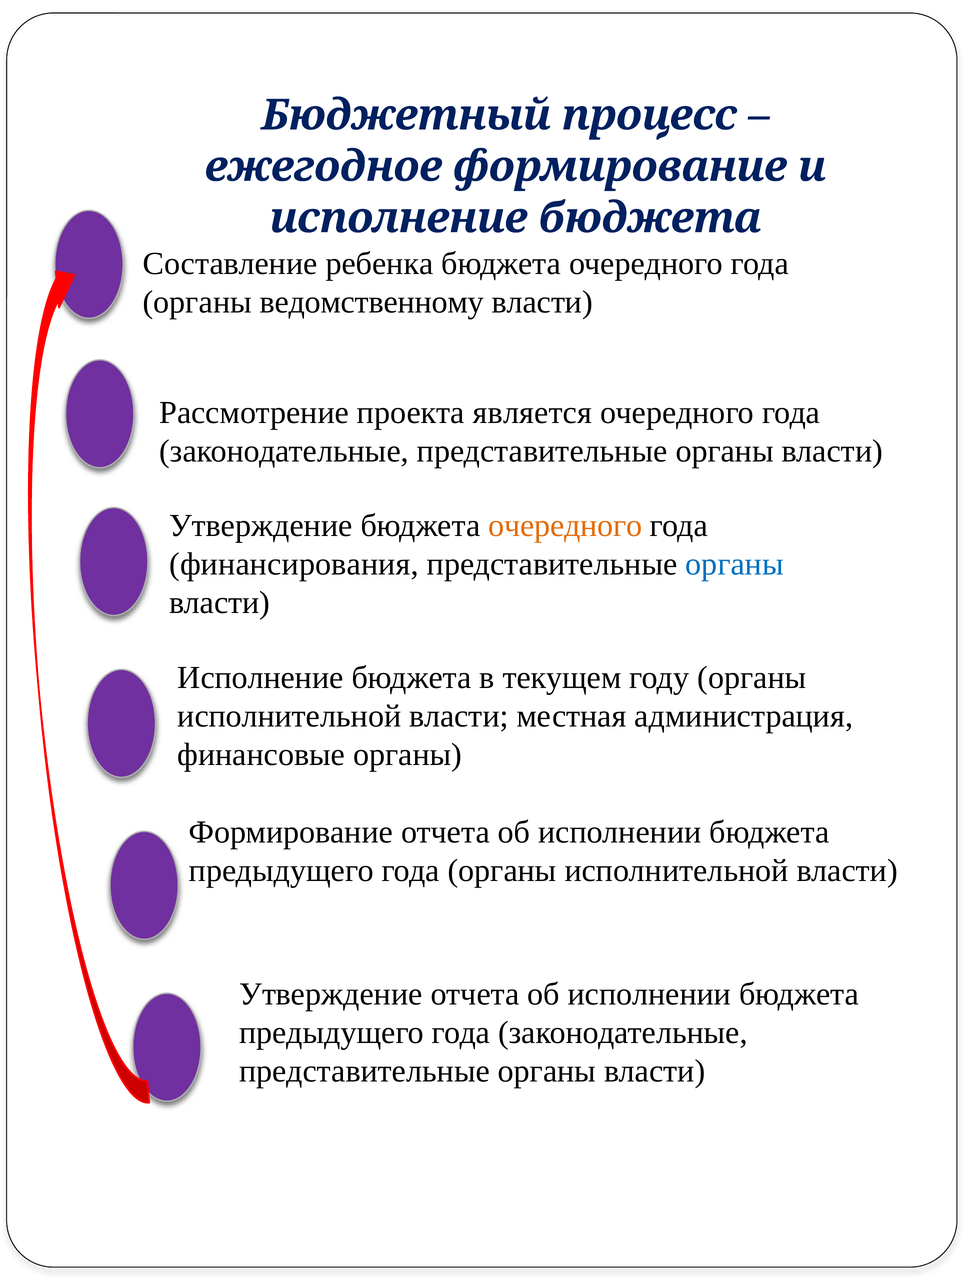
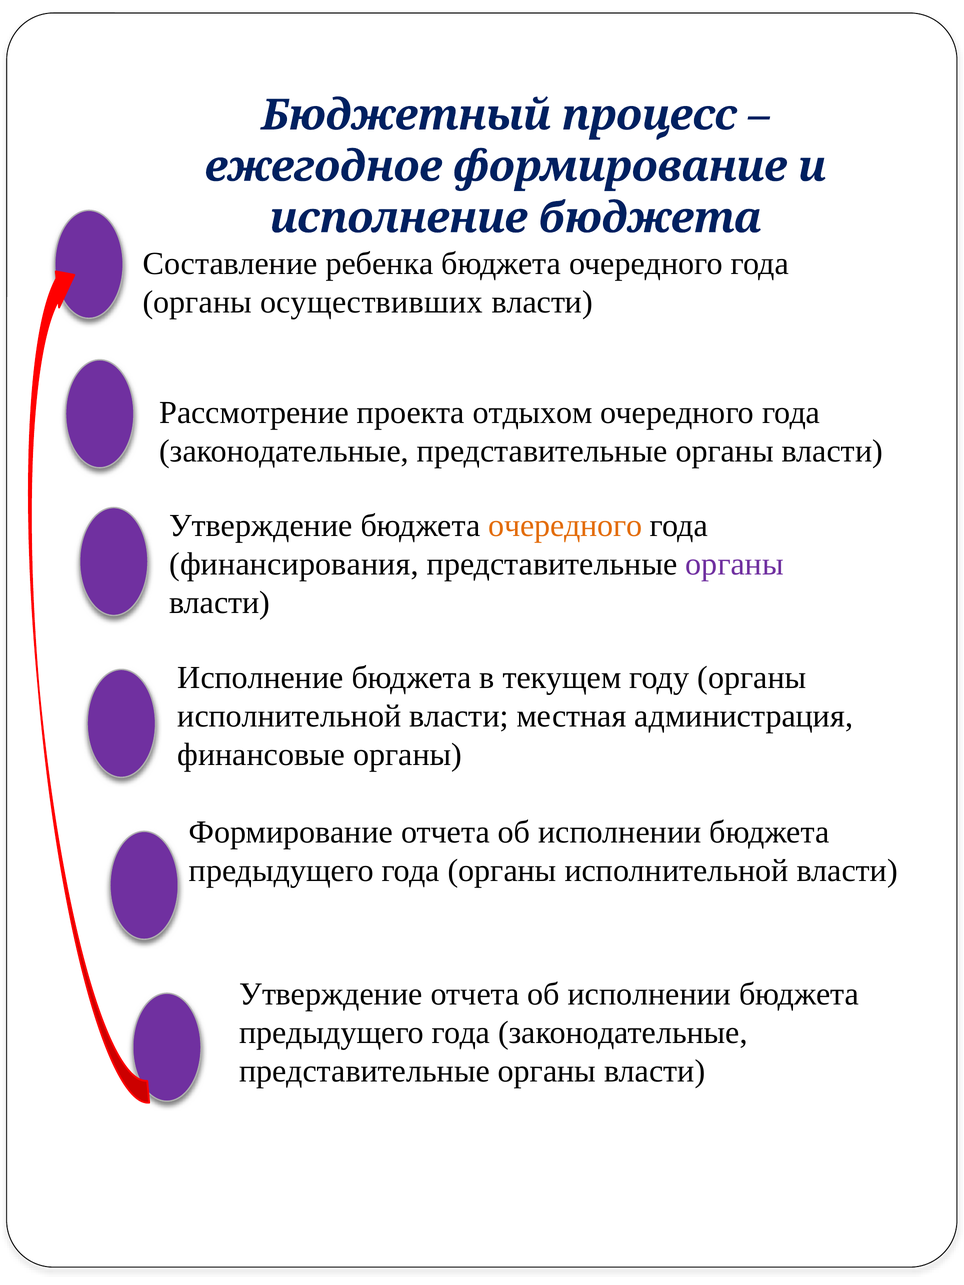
ведомственному: ведомственному -> осуществивших
является: является -> отдыхом
органы at (735, 564) colour: blue -> purple
